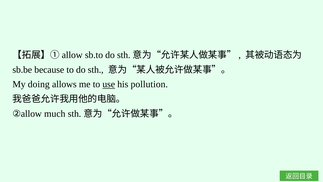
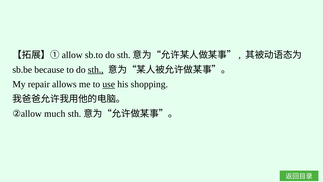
sth at (96, 70) underline: none -> present
doing: doing -> repair
pollution: pollution -> shopping
